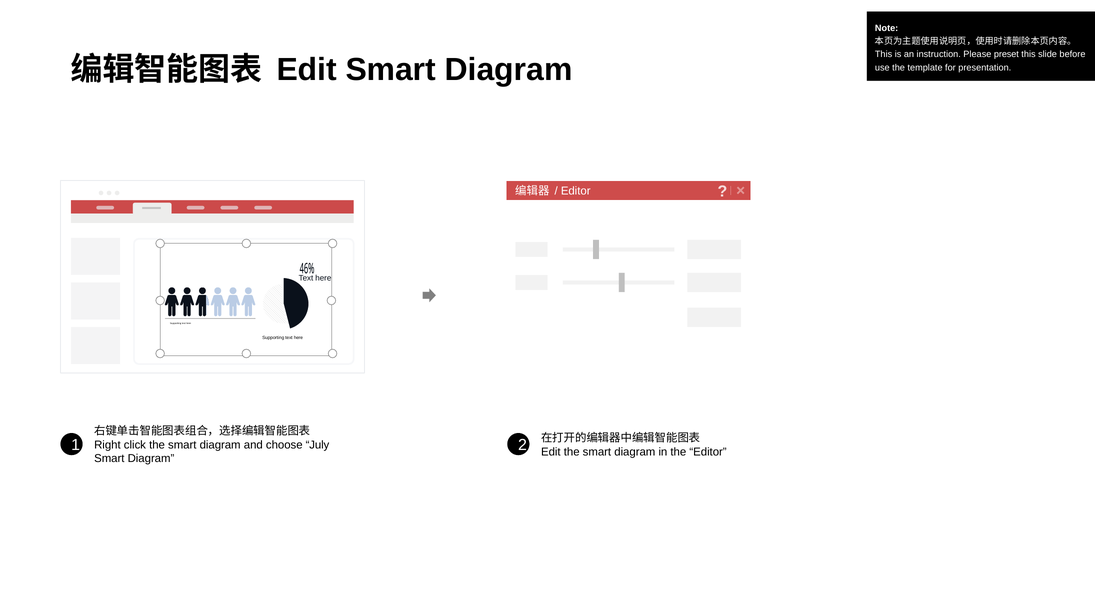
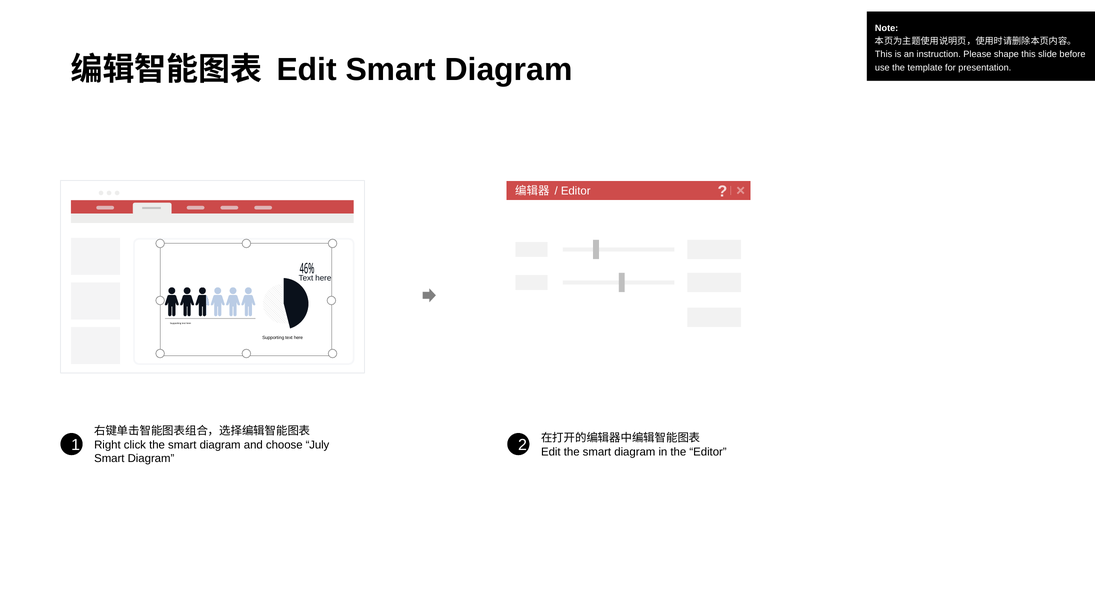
preset: preset -> shape
